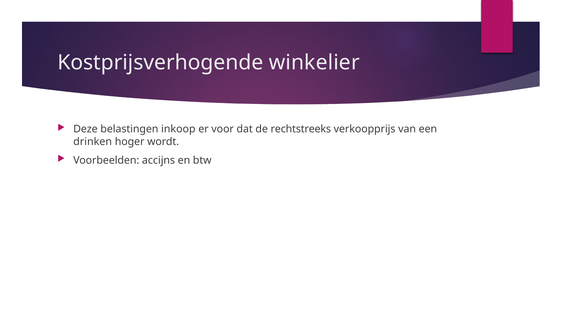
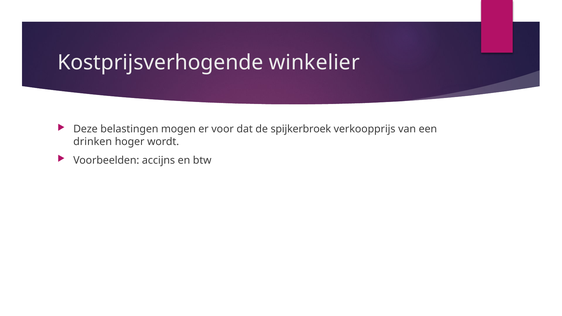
inkoop: inkoop -> mogen
rechtstreeks: rechtstreeks -> spijkerbroek
